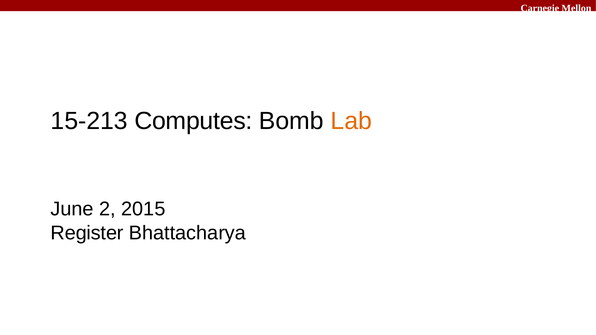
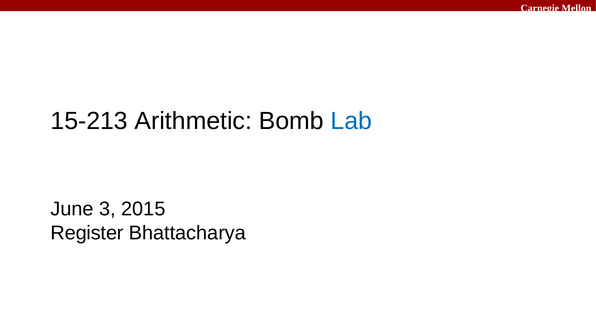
Computes: Computes -> Arithmetic
Lab colour: orange -> blue
2: 2 -> 3
